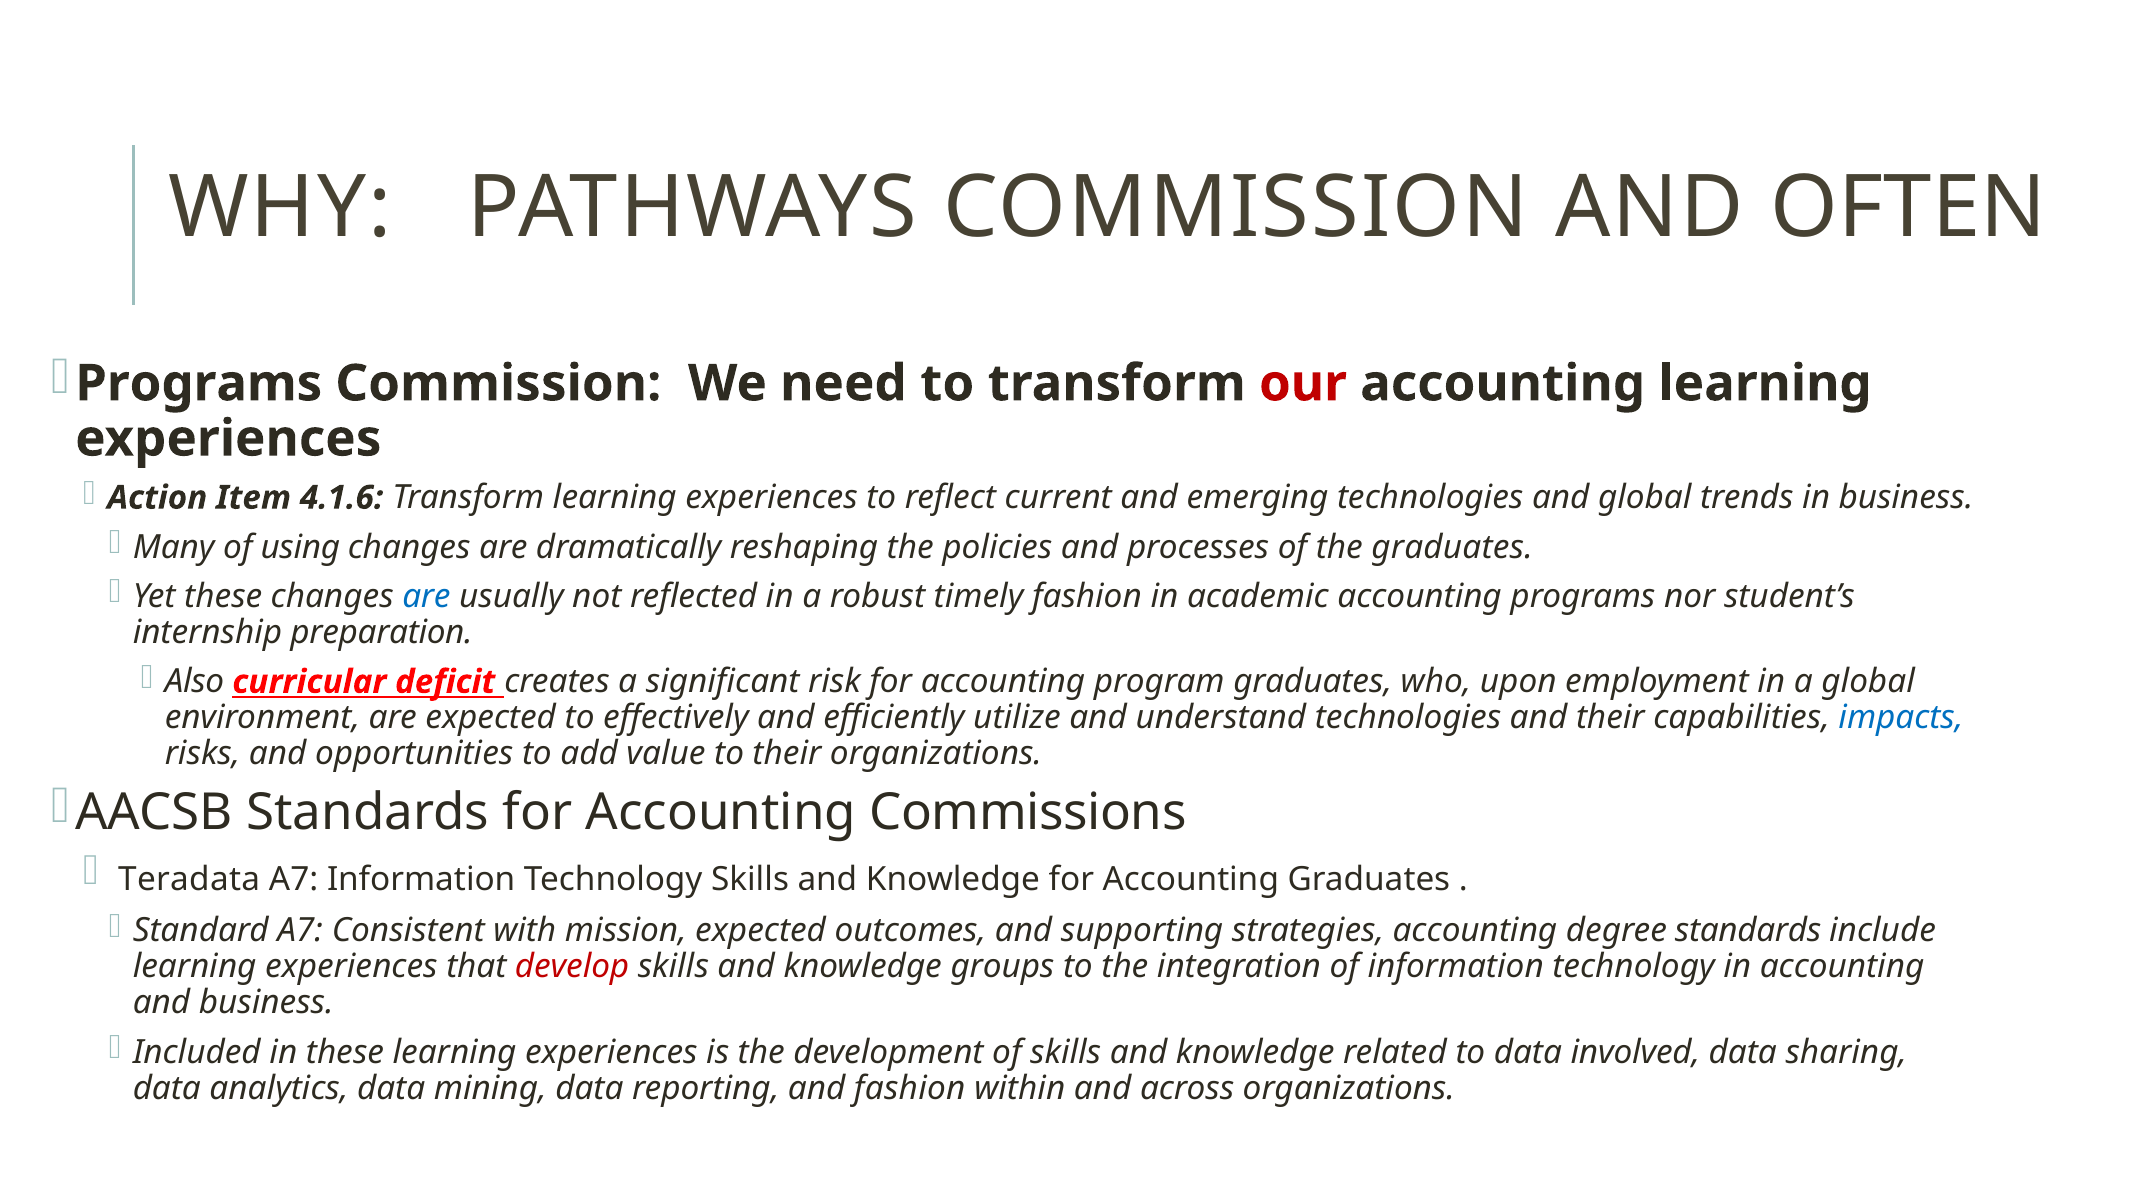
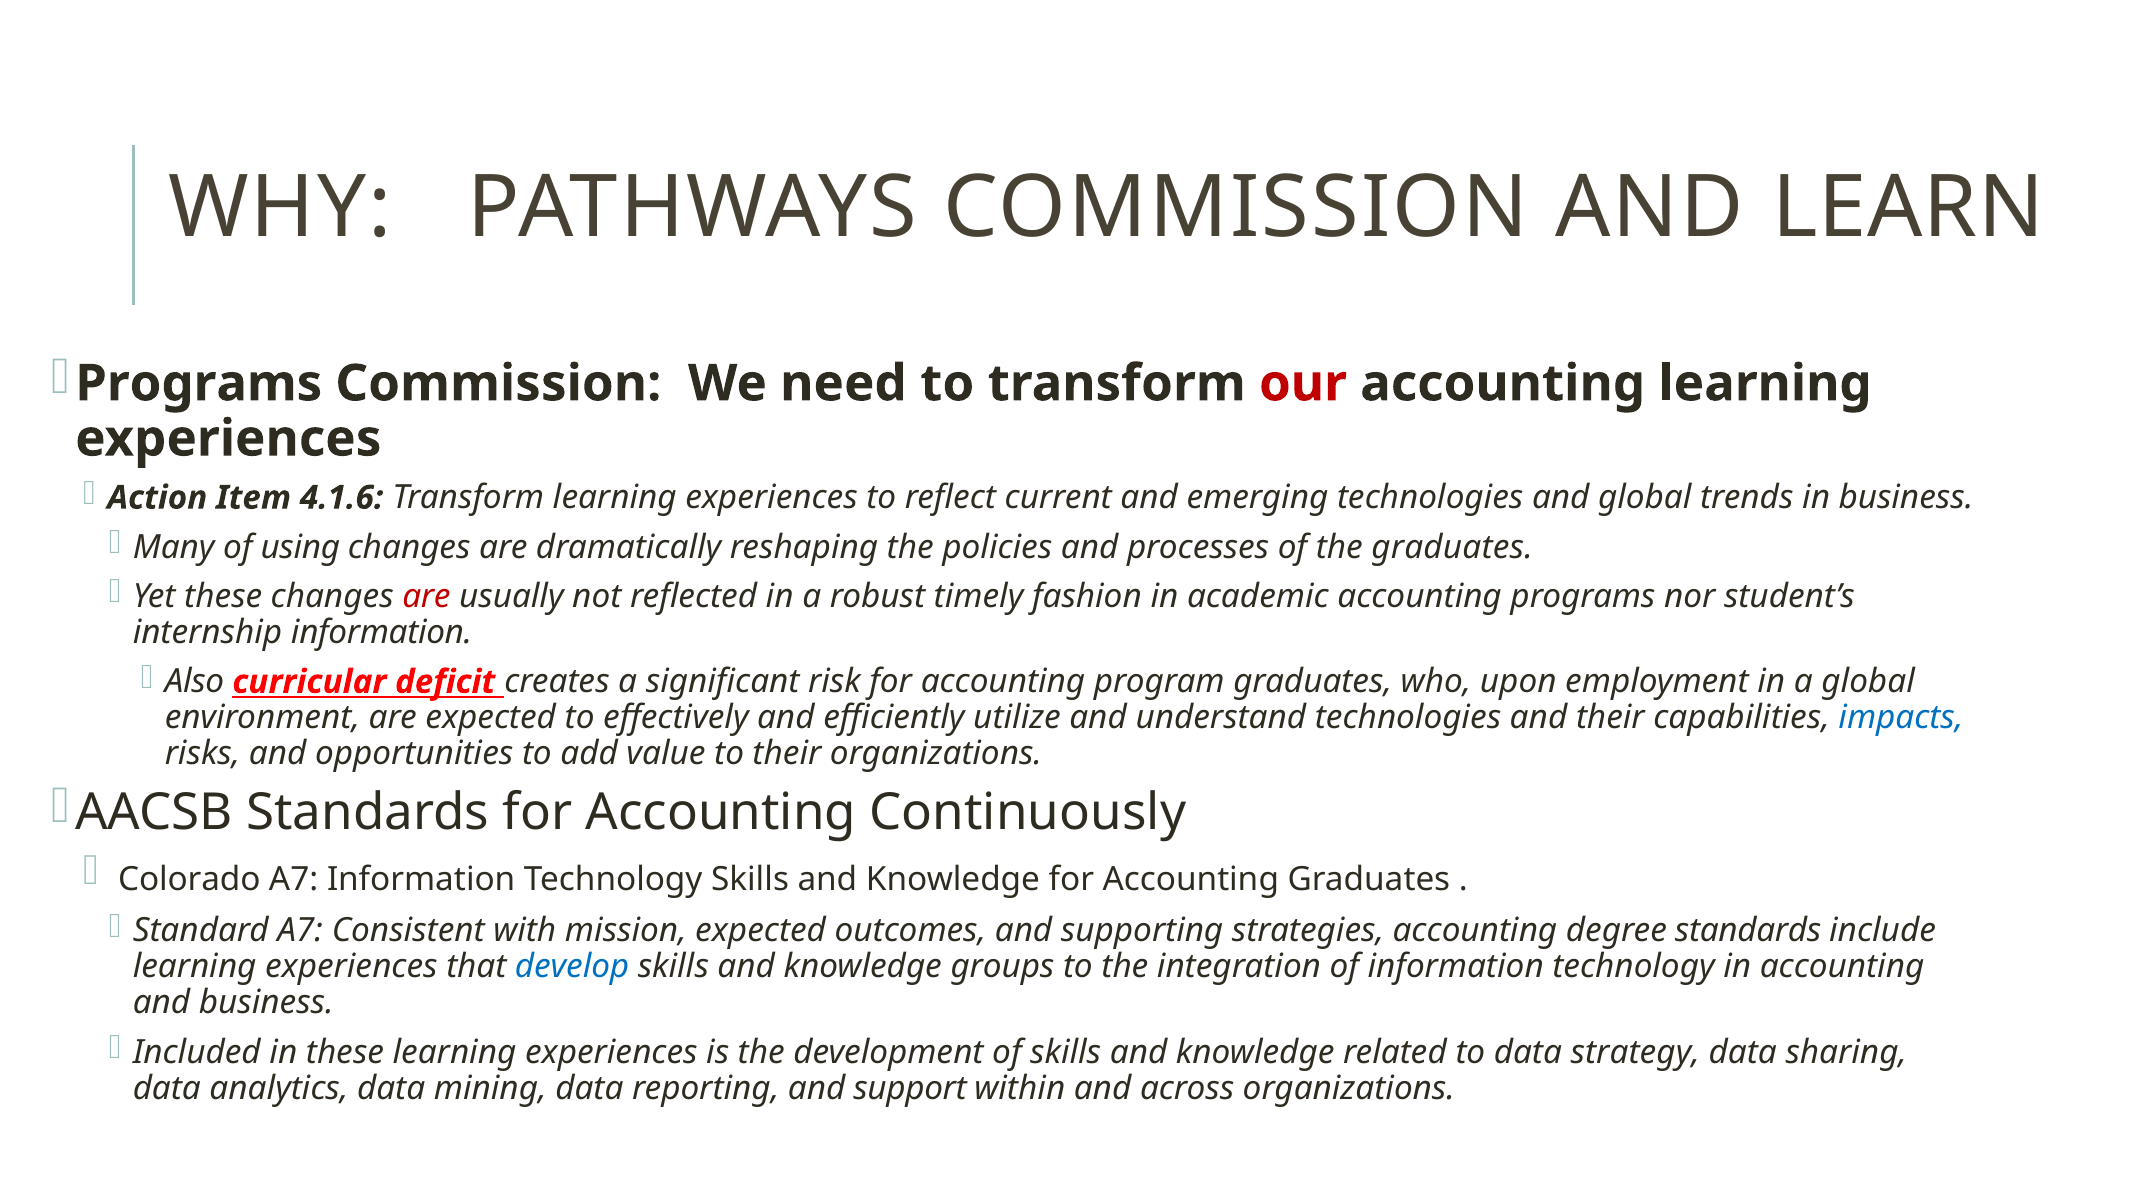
OFTEN: OFTEN -> LEARN
are at (426, 597) colour: blue -> red
internship preparation: preparation -> information
Commissions: Commissions -> Continuously
Teradata: Teradata -> Colorado
develop colour: red -> blue
involved: involved -> strategy
and fashion: fashion -> support
